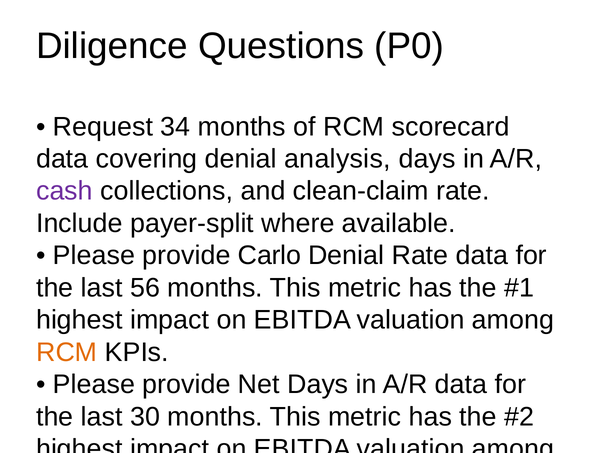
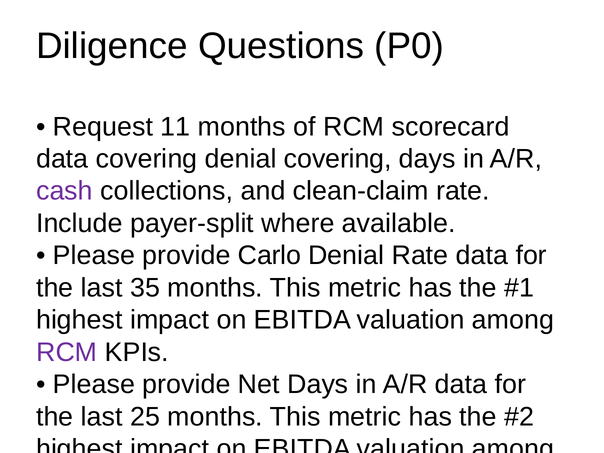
34: 34 -> 11
denial analysis: analysis -> covering
56: 56 -> 35
RCM at (67, 352) colour: orange -> purple
30: 30 -> 25
